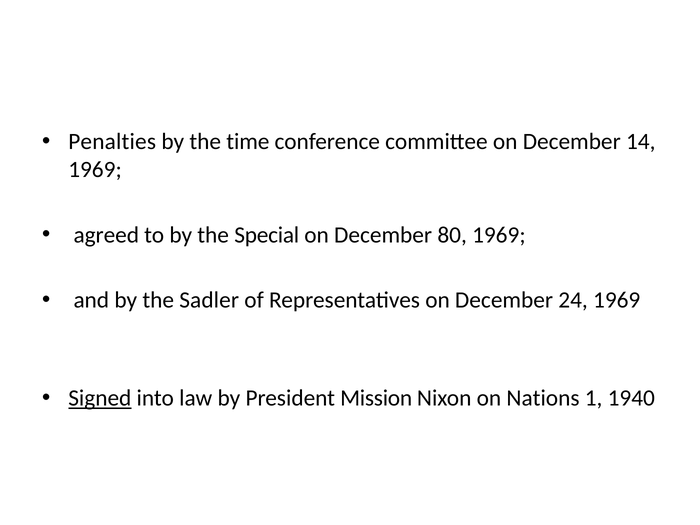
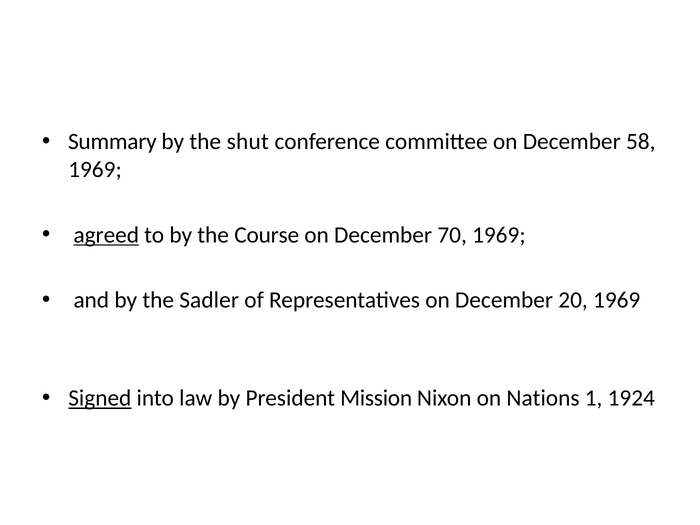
Penalties: Penalties -> Summary
time: time -> shut
14: 14 -> 58
agreed underline: none -> present
Special: Special -> Course
80: 80 -> 70
24: 24 -> 20
1940: 1940 -> 1924
